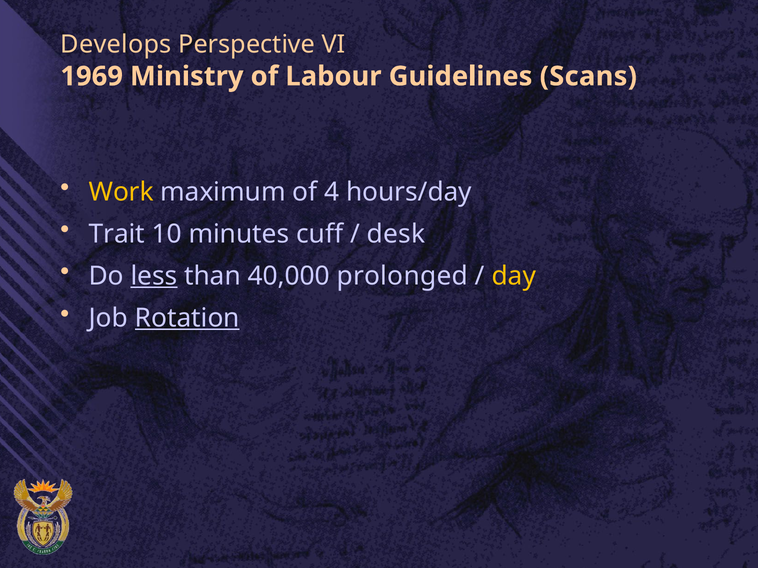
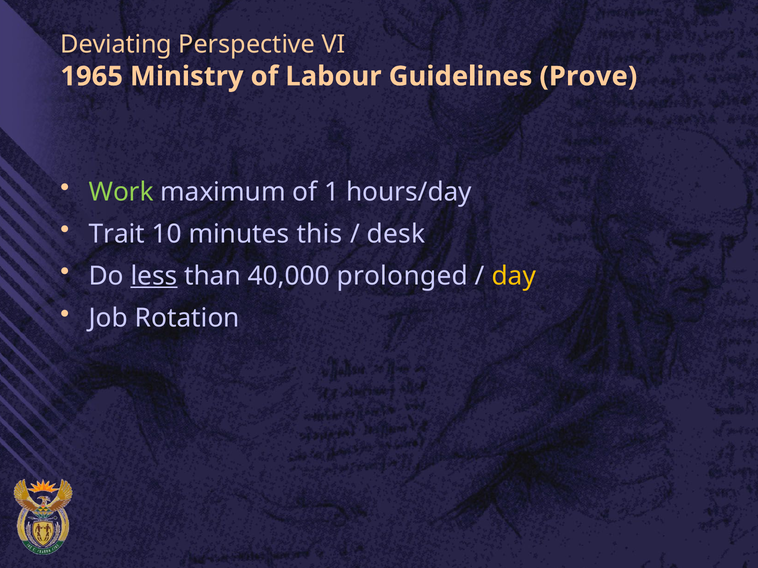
Develops: Develops -> Deviating
1969: 1969 -> 1965
Scans: Scans -> Prove
Work colour: yellow -> light green
4: 4 -> 1
cuff: cuff -> this
Rotation underline: present -> none
